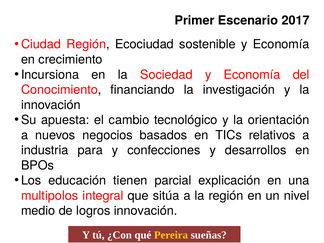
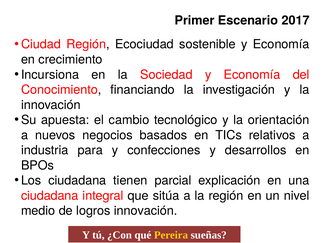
Los educación: educación -> ciudadana
multipolos at (50, 196): multipolos -> ciudadana
